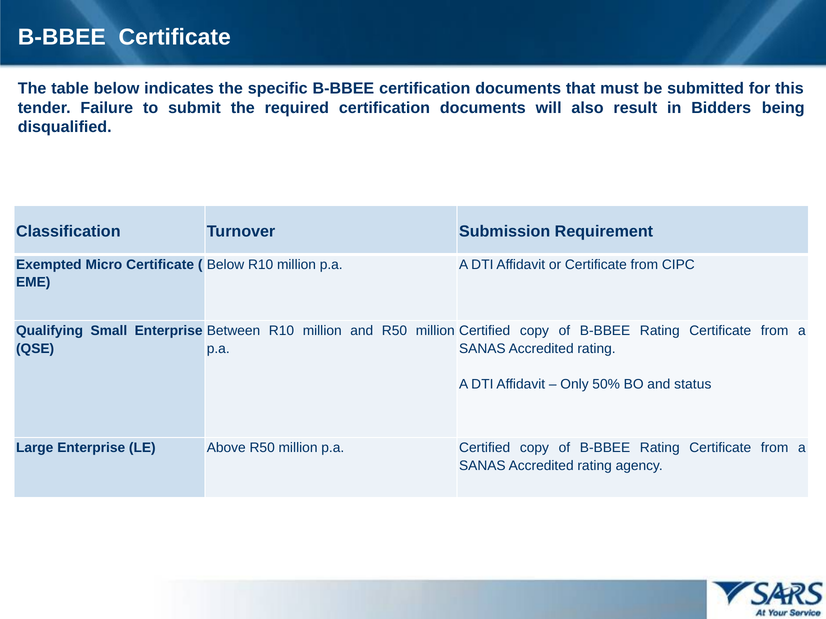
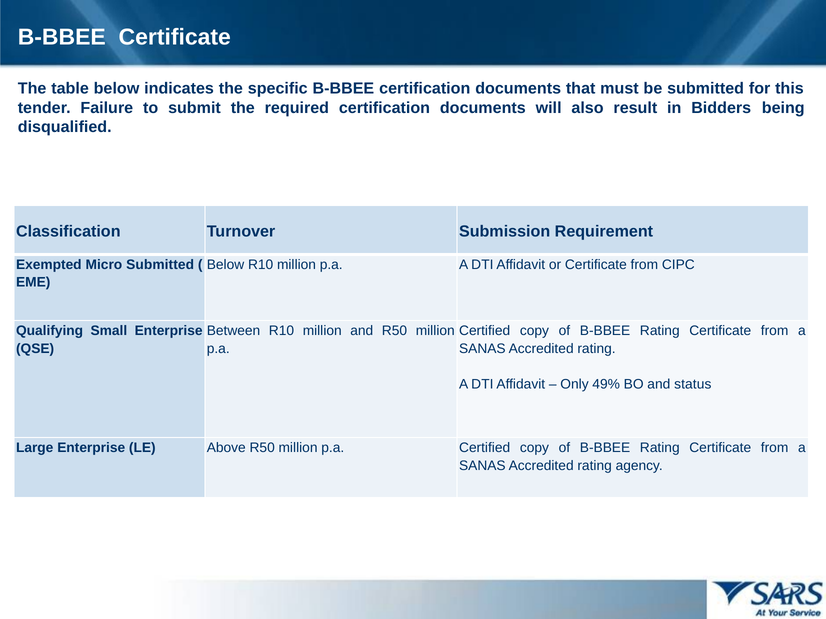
Micro Certificate: Certificate -> Submitted
50%: 50% -> 49%
